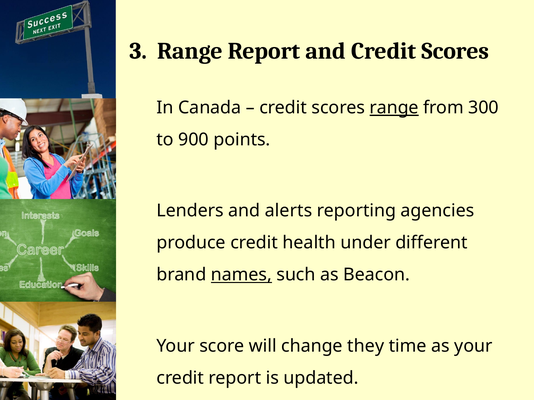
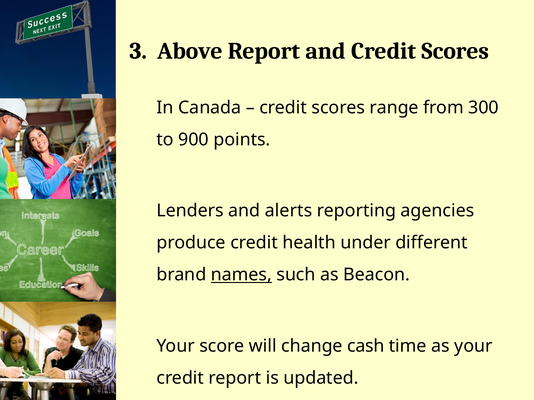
3 Range: Range -> Above
range at (394, 108) underline: present -> none
they: they -> cash
